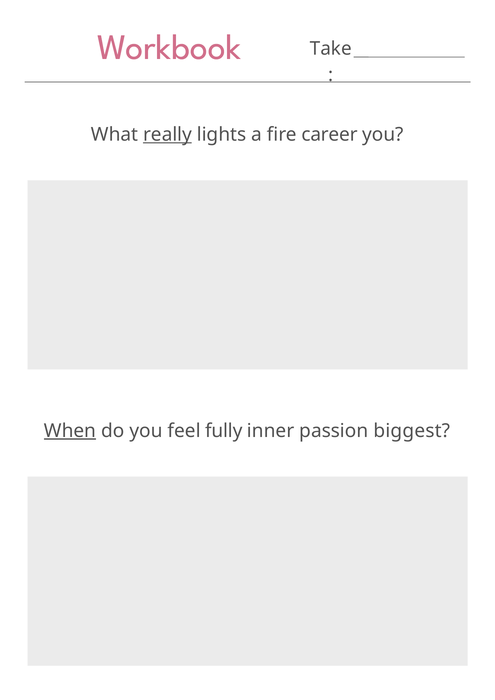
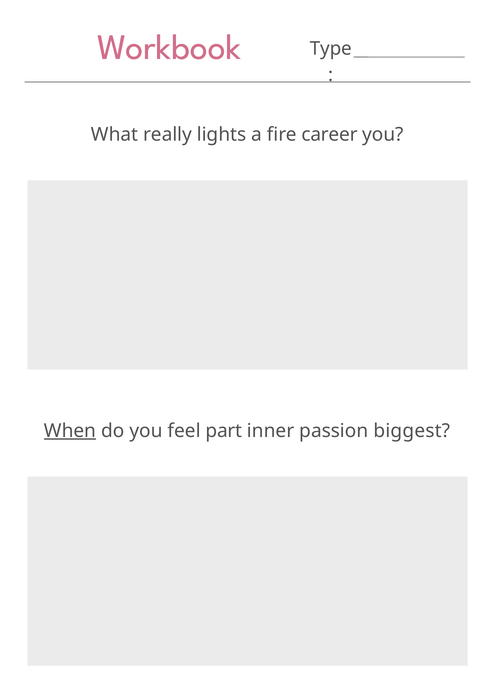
Take: Take -> Type
really underline: present -> none
fully: fully -> part
